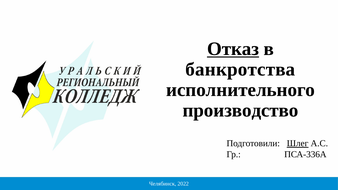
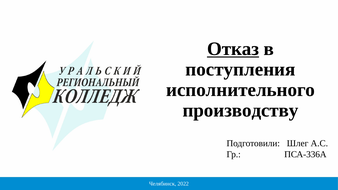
банкротства: банкротства -> поступления
производство: производство -> производству
Шлег underline: present -> none
